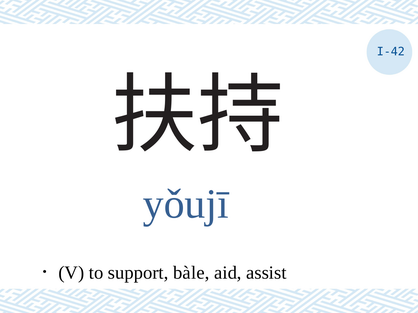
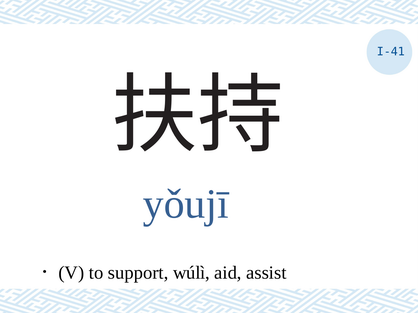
I-42: I-42 -> I-41
bàle: bàle -> wúlì
